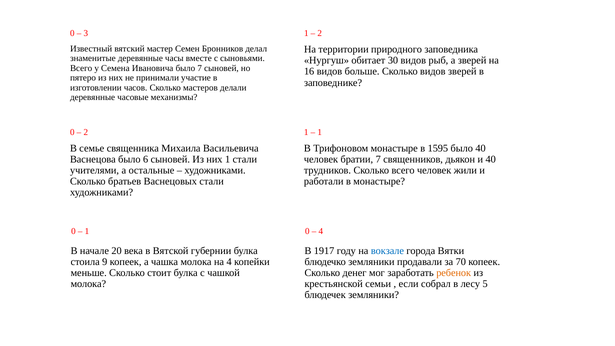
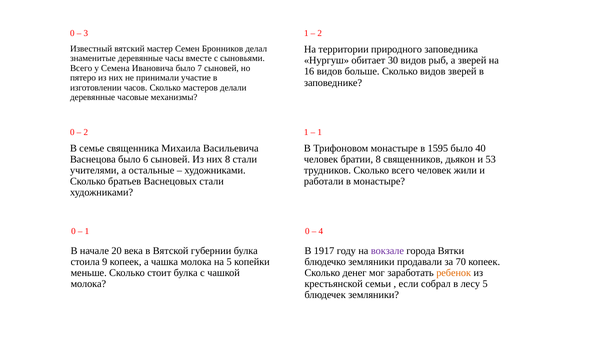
них 1: 1 -> 8
братии 7: 7 -> 8
и 40: 40 -> 53
вокзале colour: blue -> purple
на 4: 4 -> 5
